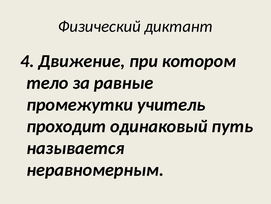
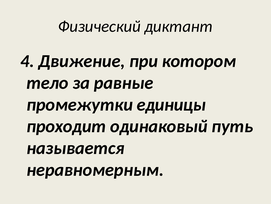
учитель: учитель -> единицы
